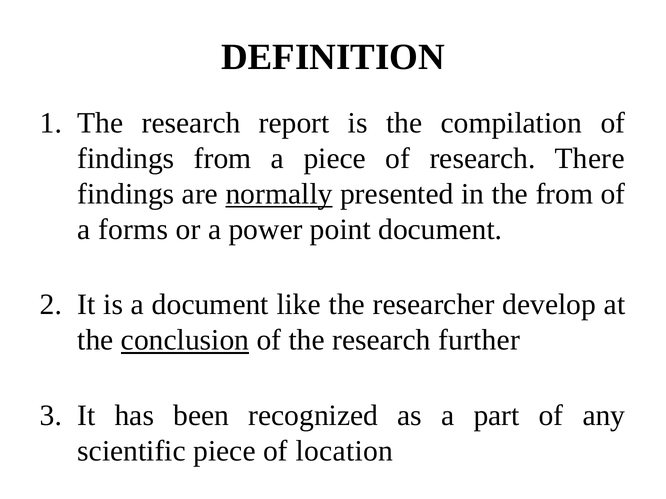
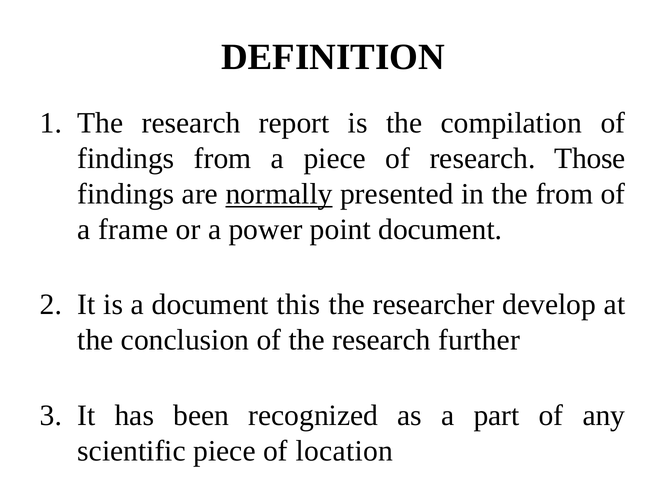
There: There -> Those
forms: forms -> frame
like: like -> this
conclusion underline: present -> none
